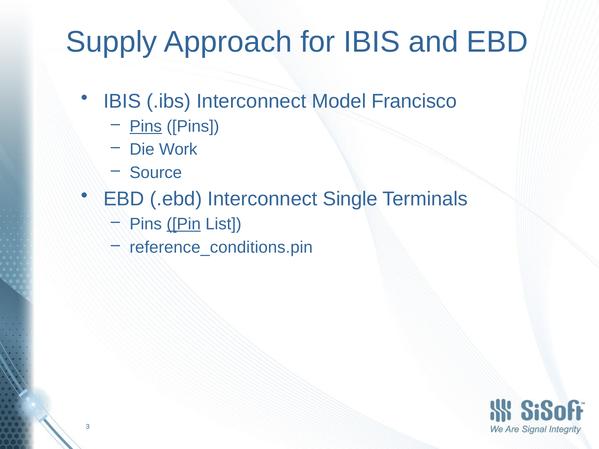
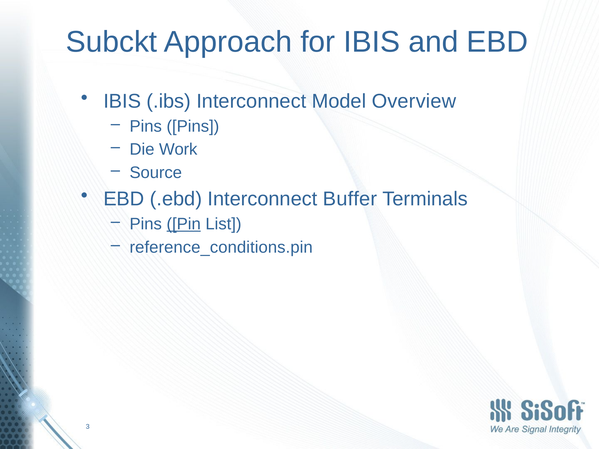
Supply: Supply -> Subckt
Francisco: Francisco -> Overview
Pins at (146, 126) underline: present -> none
Single: Single -> Buffer
